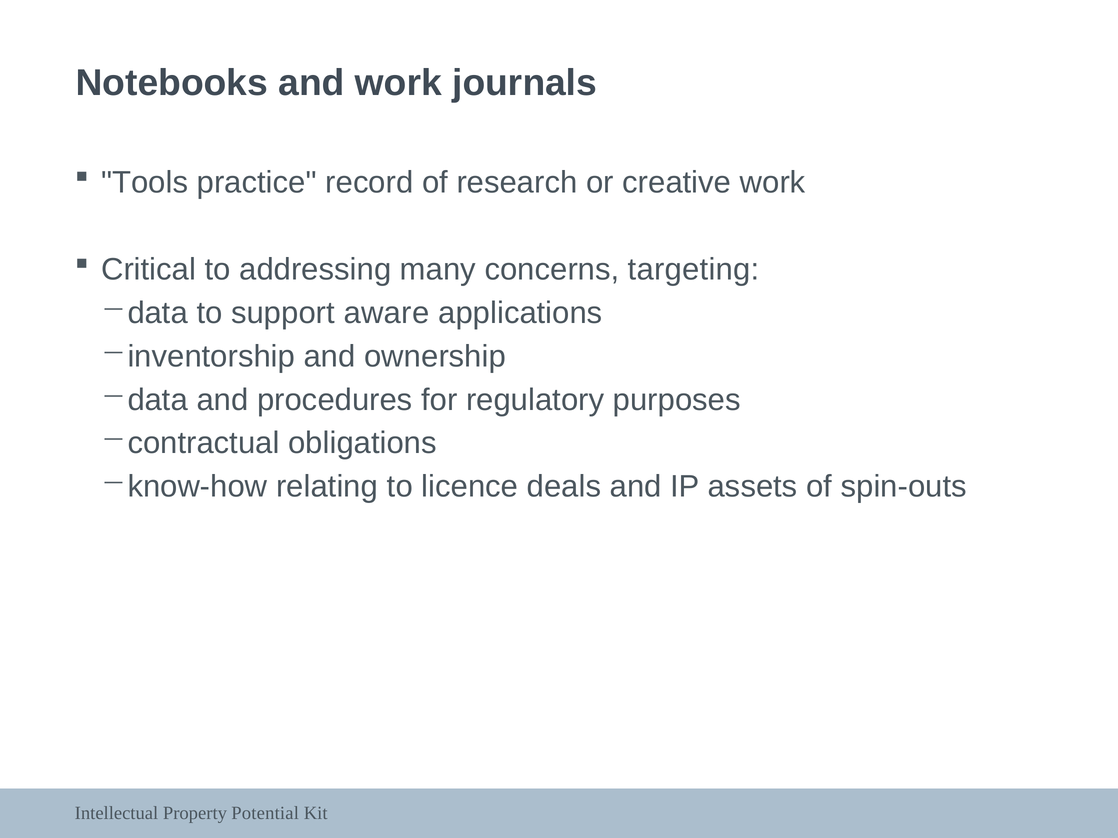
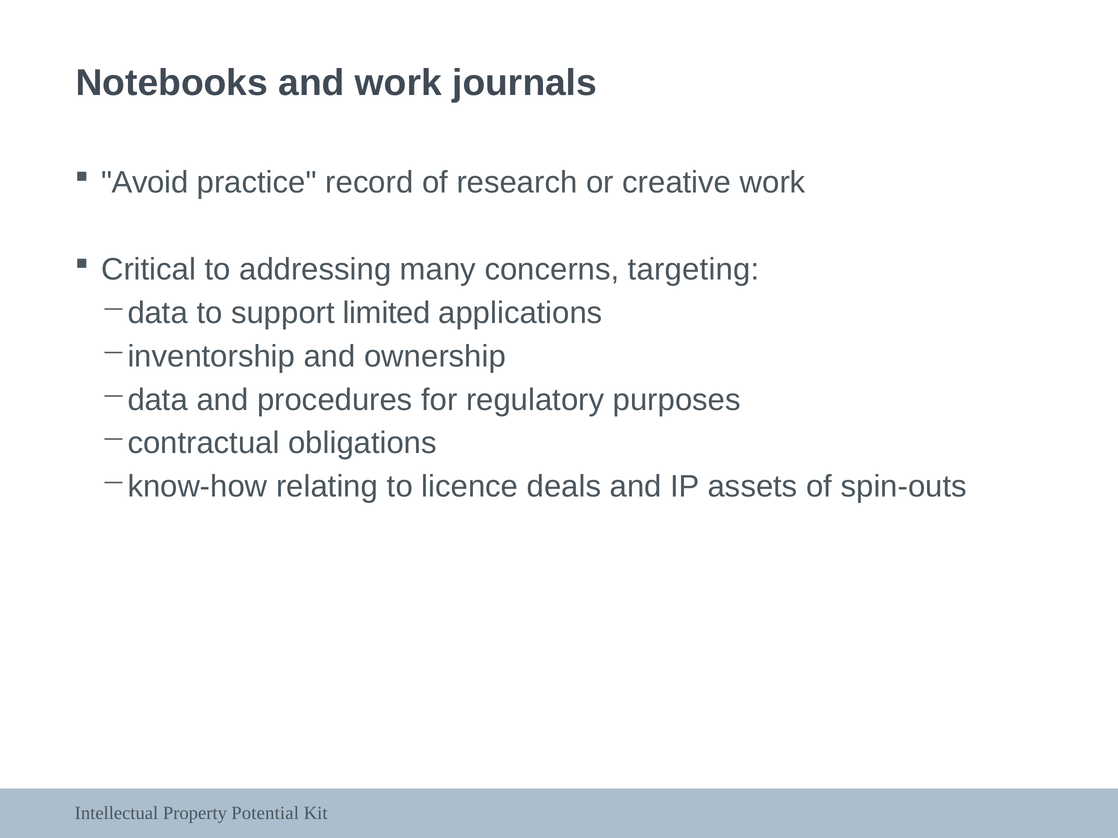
Tools: Tools -> Avoid
aware: aware -> limited
